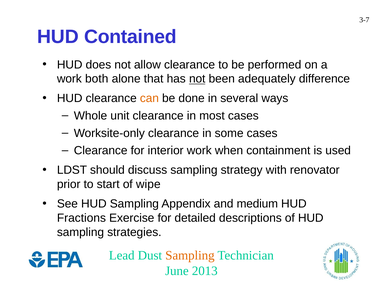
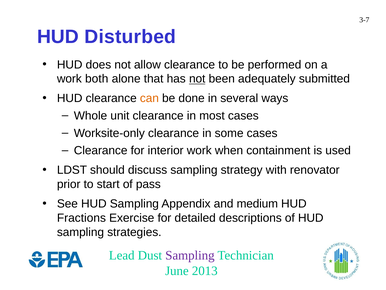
Contained: Contained -> Disturbed
difference: difference -> submitted
wipe: wipe -> pass
Sampling at (190, 255) colour: orange -> purple
